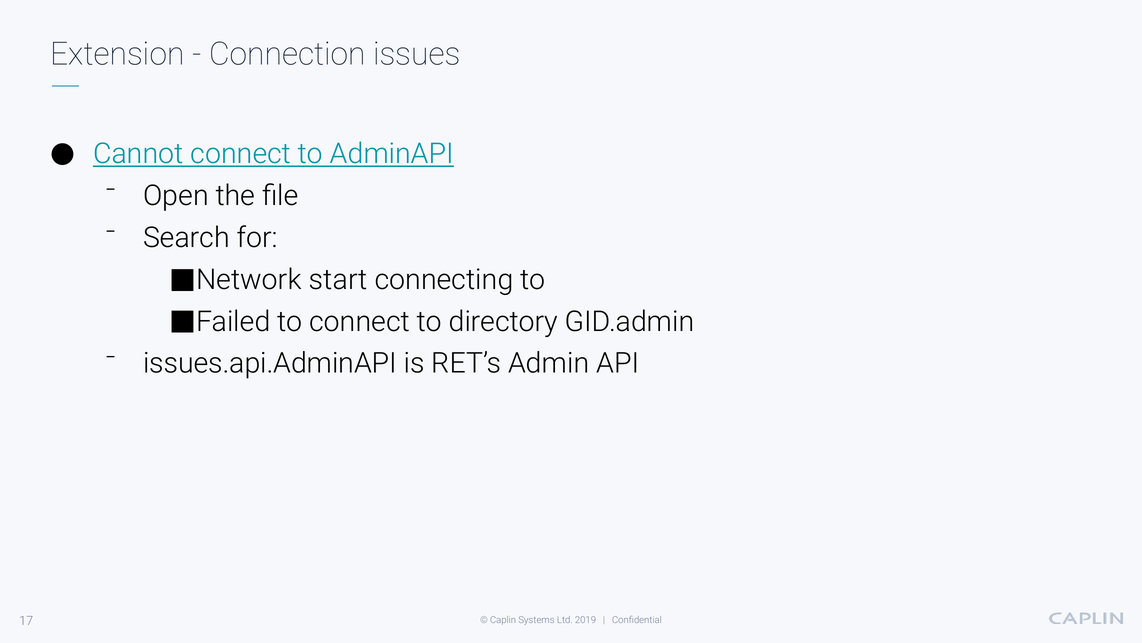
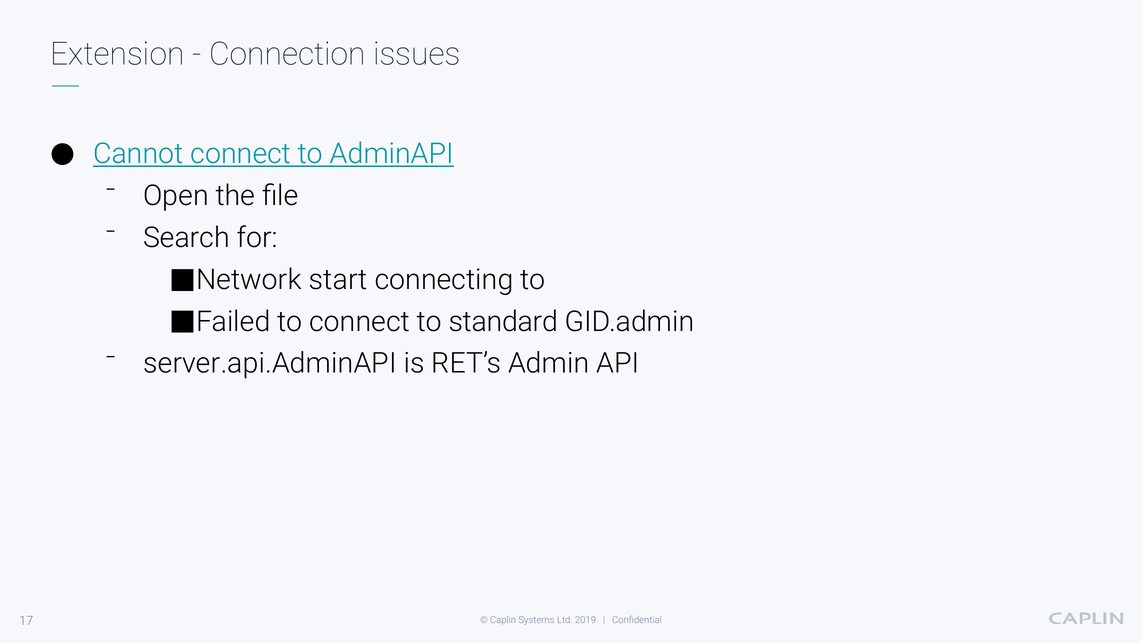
directory: directory -> standard
issues.api.AdminAPI: issues.api.AdminAPI -> server.api.AdminAPI
